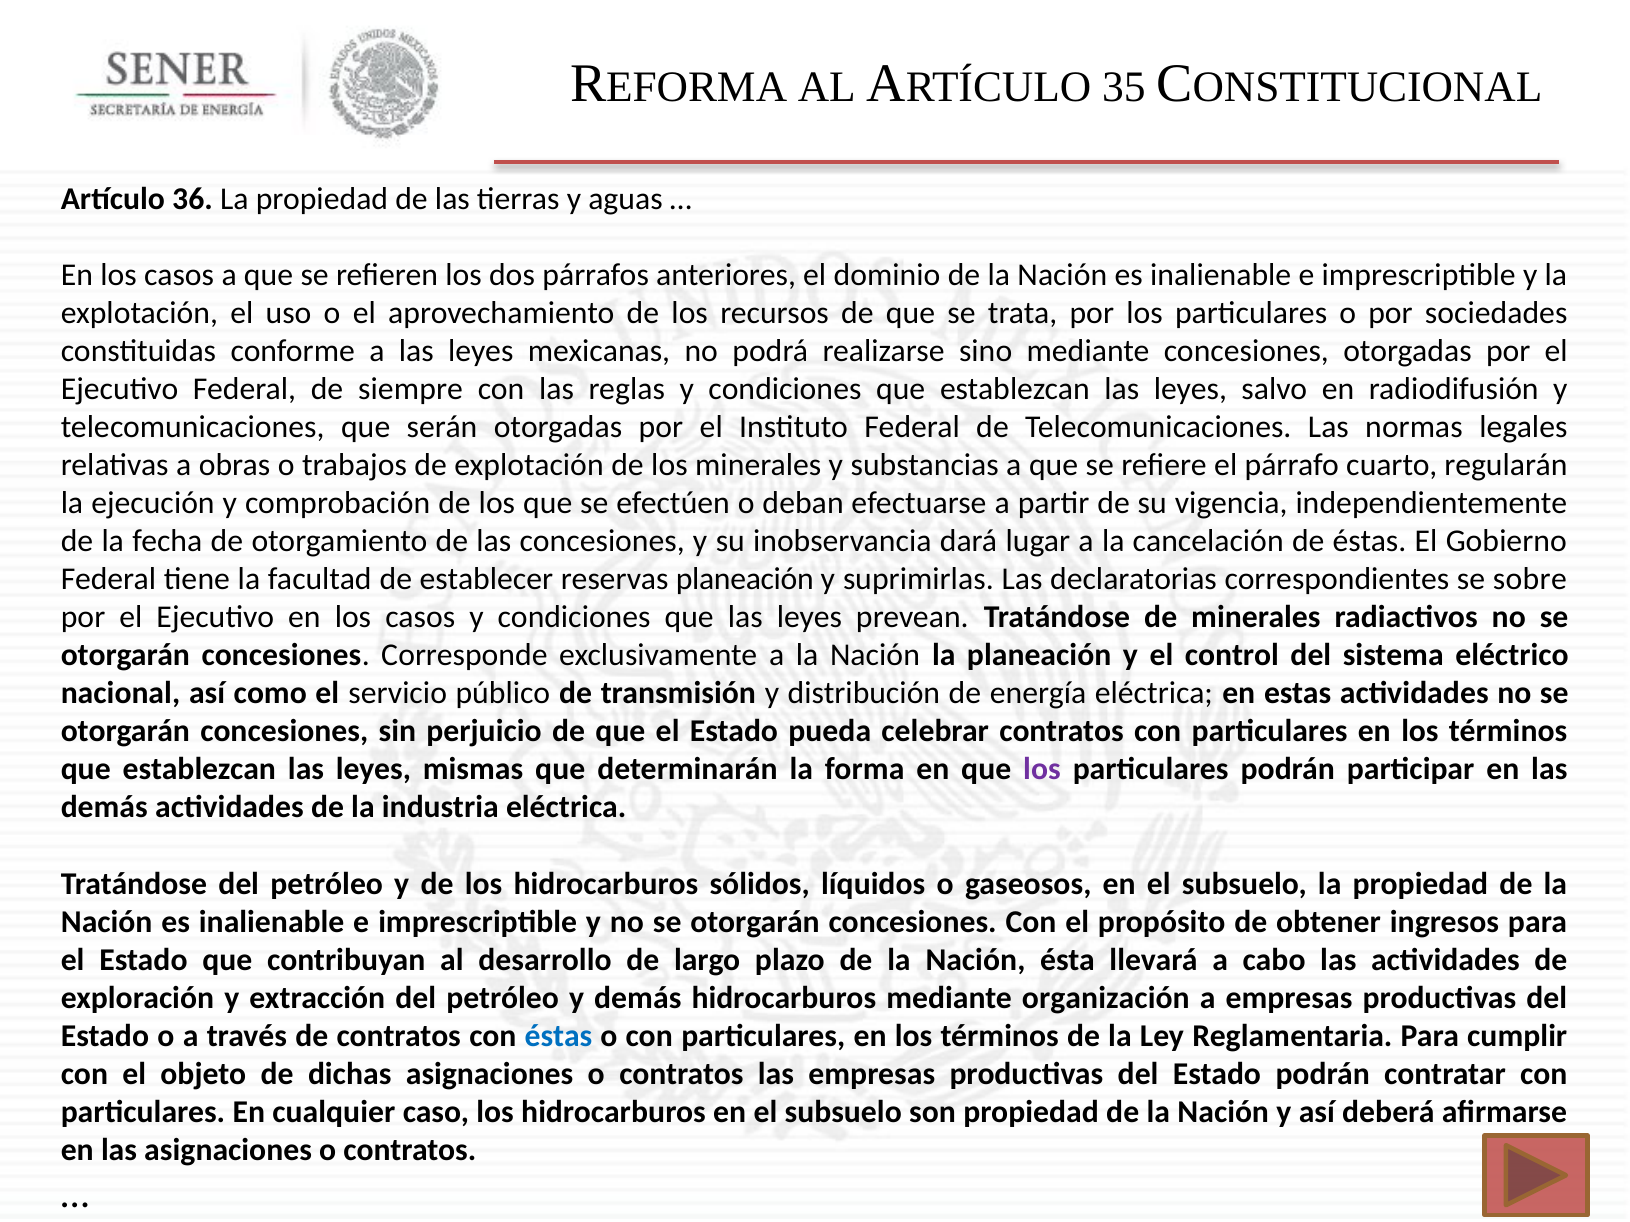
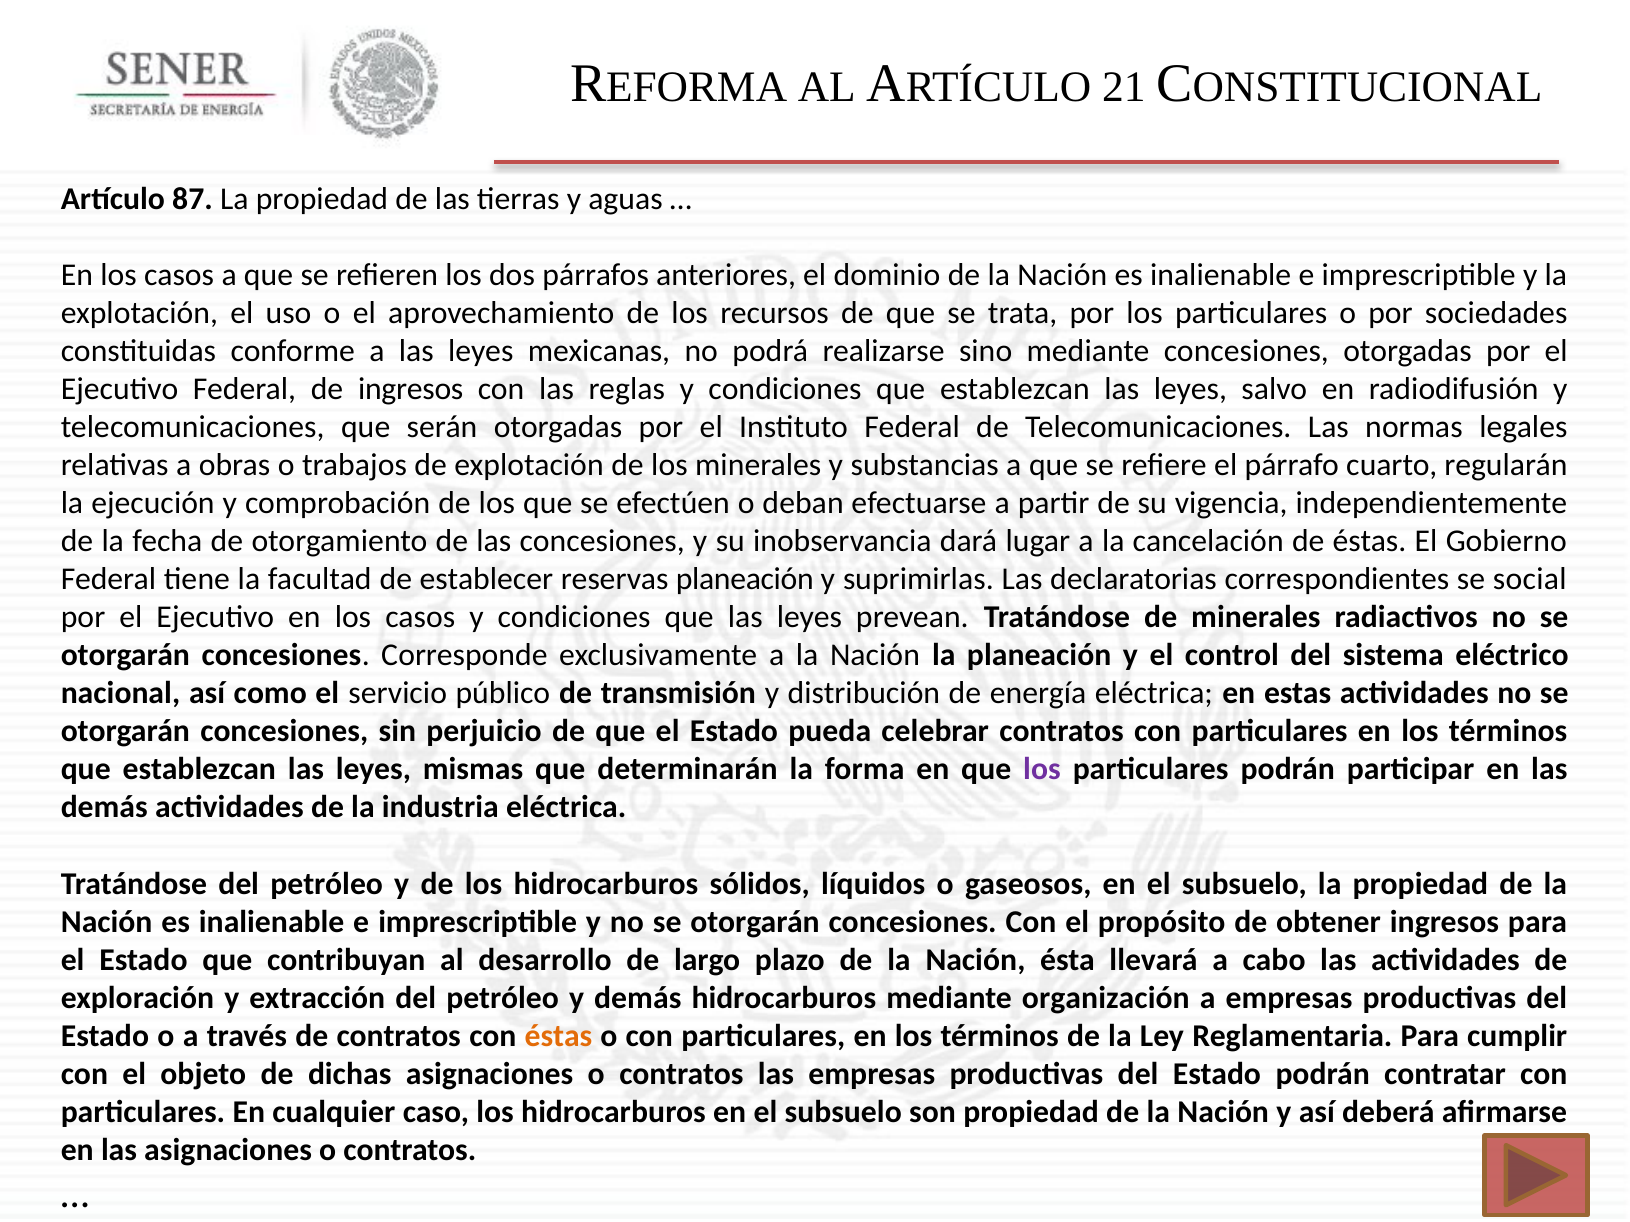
35: 35 -> 21
36: 36 -> 87
de siempre: siempre -> ingresos
sobre: sobre -> social
éstas at (558, 1036) colour: blue -> orange
